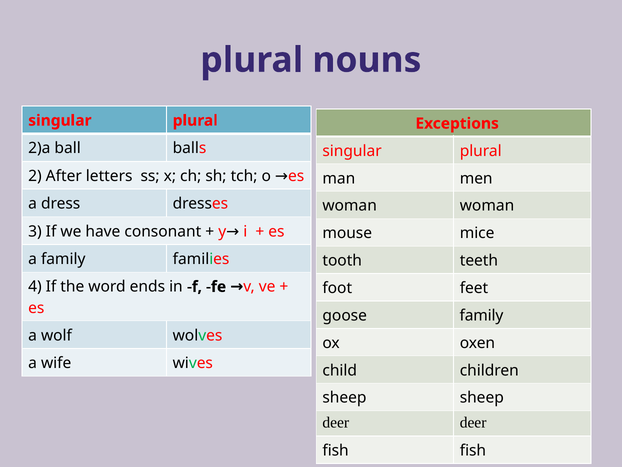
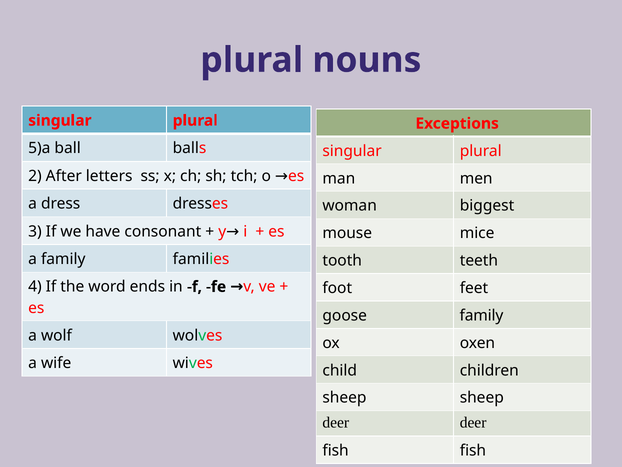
2)a: 2)a -> 5)a
woman woman: woman -> biggest
